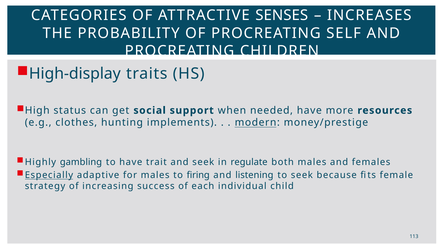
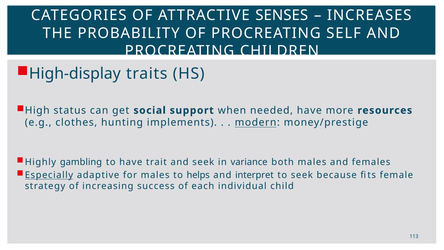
regulate: regulate -> variance
firing: firing -> helps
listening: listening -> interpret
